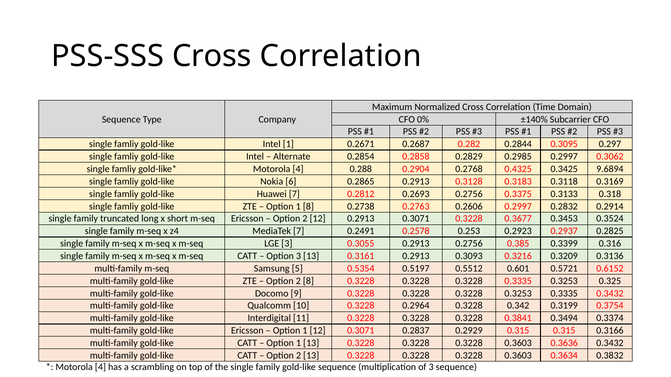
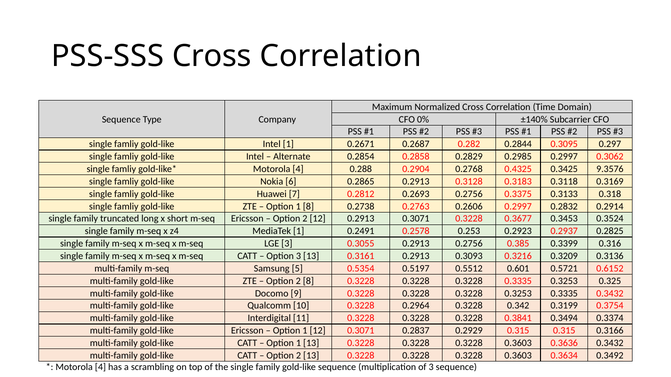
9.6894: 9.6894 -> 9.3576
MediaTek 7: 7 -> 1
0.3832: 0.3832 -> 0.3492
